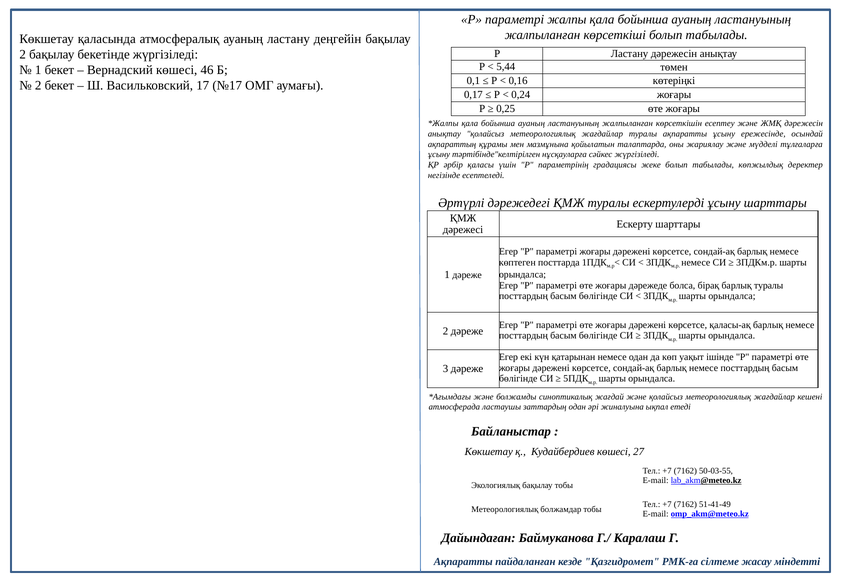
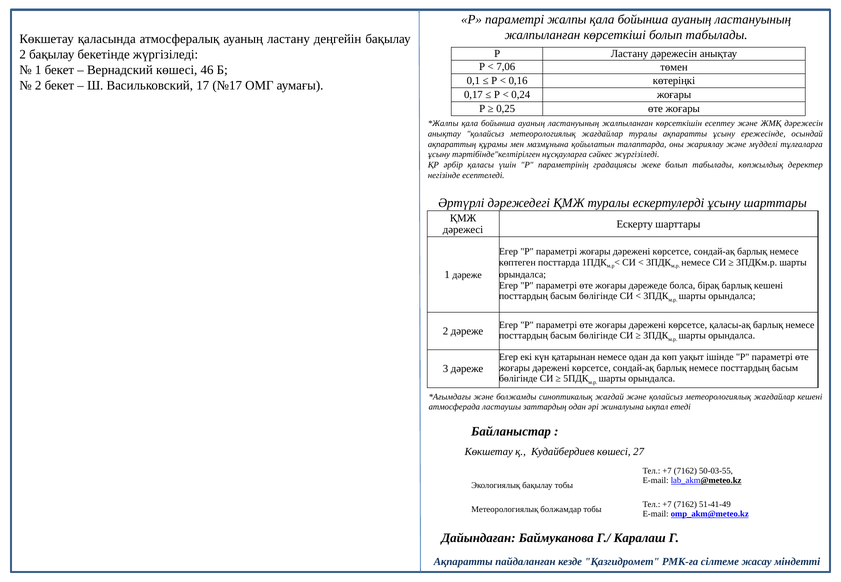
5,44: 5,44 -> 7,06
барлық туралы: туралы -> кешені
